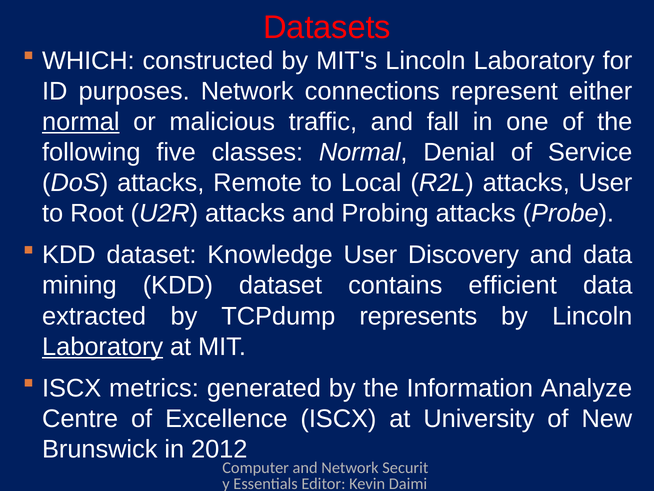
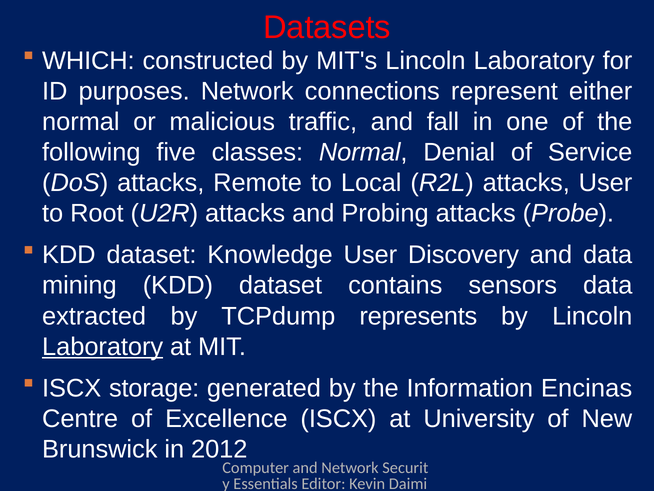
normal at (81, 122) underline: present -> none
efficient: efficient -> sensors
metrics: metrics -> storage
Analyze: Analyze -> Encinas
